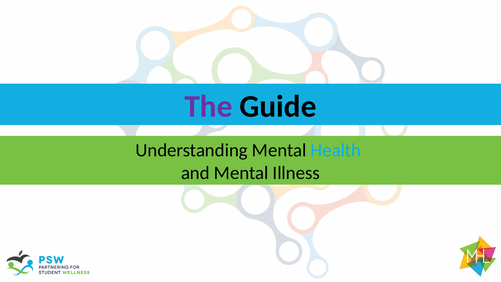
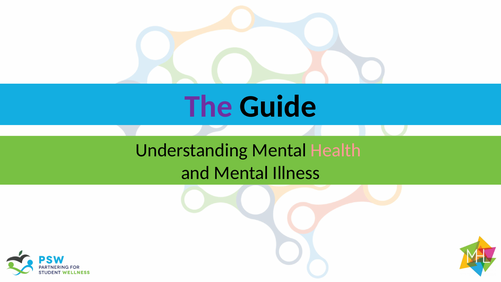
Health colour: light blue -> pink
